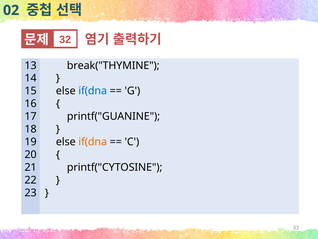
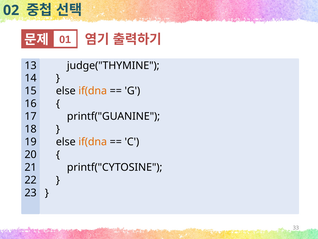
32: 32 -> 01
break("THYMINE: break("THYMINE -> judge("THYMINE
if(dna at (93, 91) colour: blue -> orange
